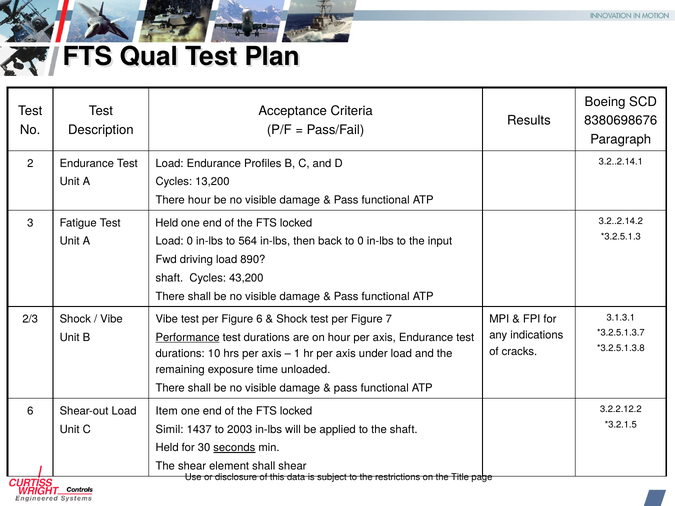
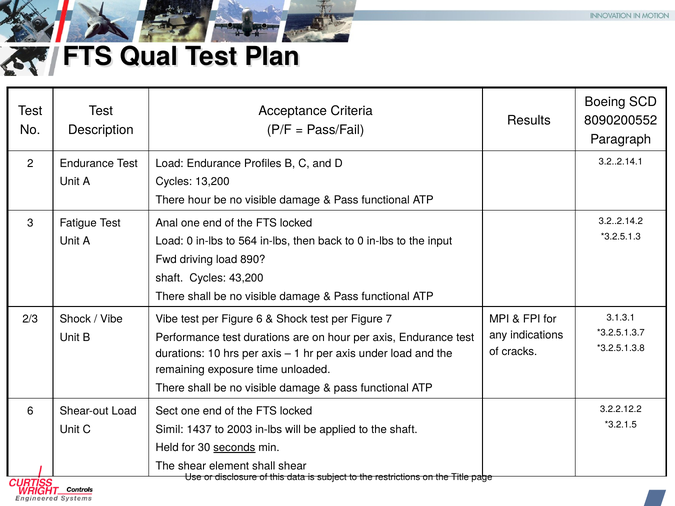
8380698676: 8380698676 -> 8090200552
Held at (167, 223): Held -> Anal
Performance underline: present -> none
Item: Item -> Sect
